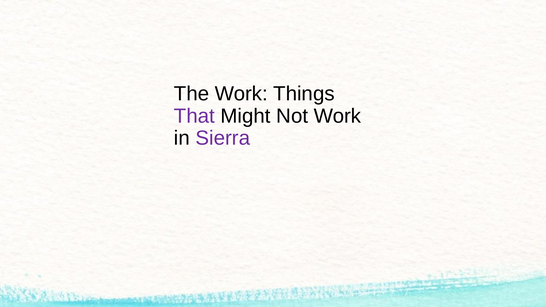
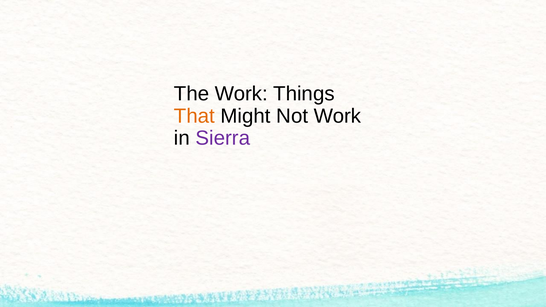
That colour: purple -> orange
